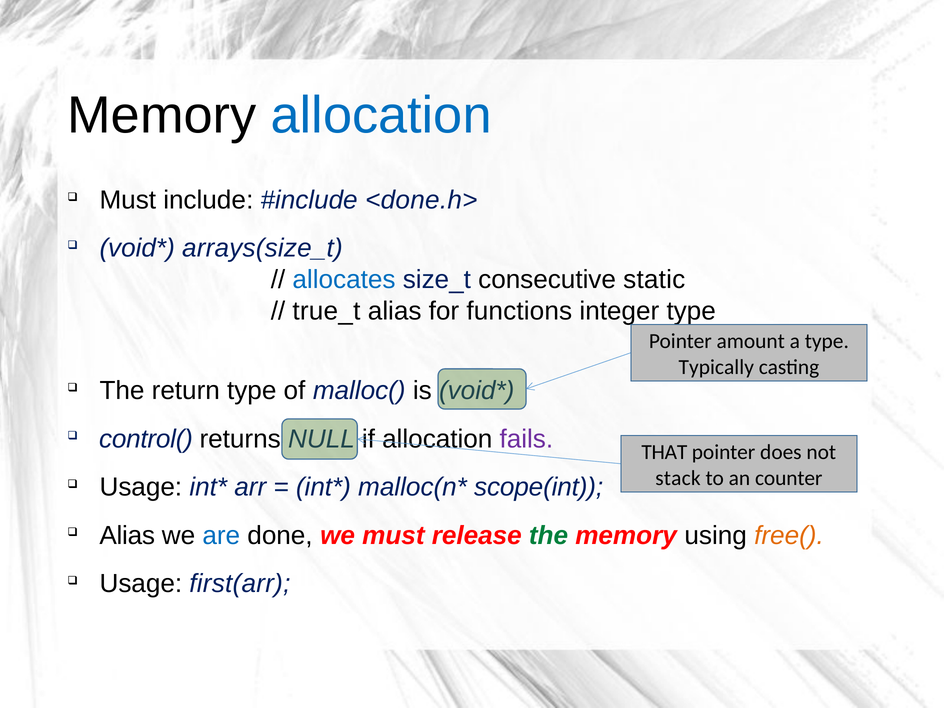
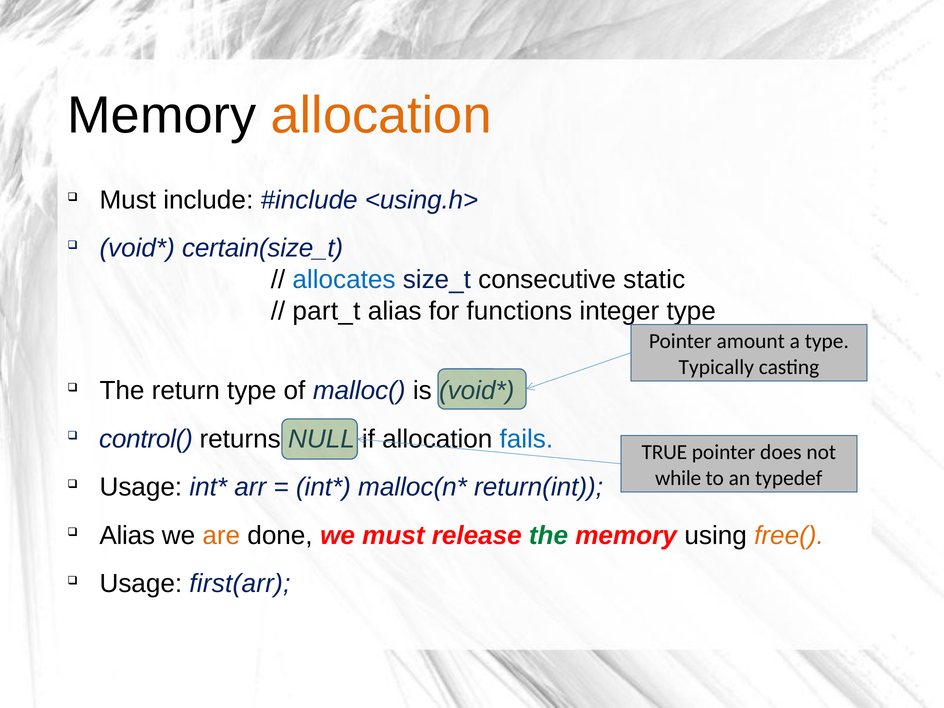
allocation at (381, 116) colour: blue -> orange
<done.h>: <done.h> -> <using.h>
arrays(size_t: arrays(size_t -> certain(size_t
true_t: true_t -> part_t
fails colour: purple -> blue
THAT: THAT -> TRUE
stack: stack -> while
counter: counter -> typedef
scope(int: scope(int -> return(int
are colour: blue -> orange
